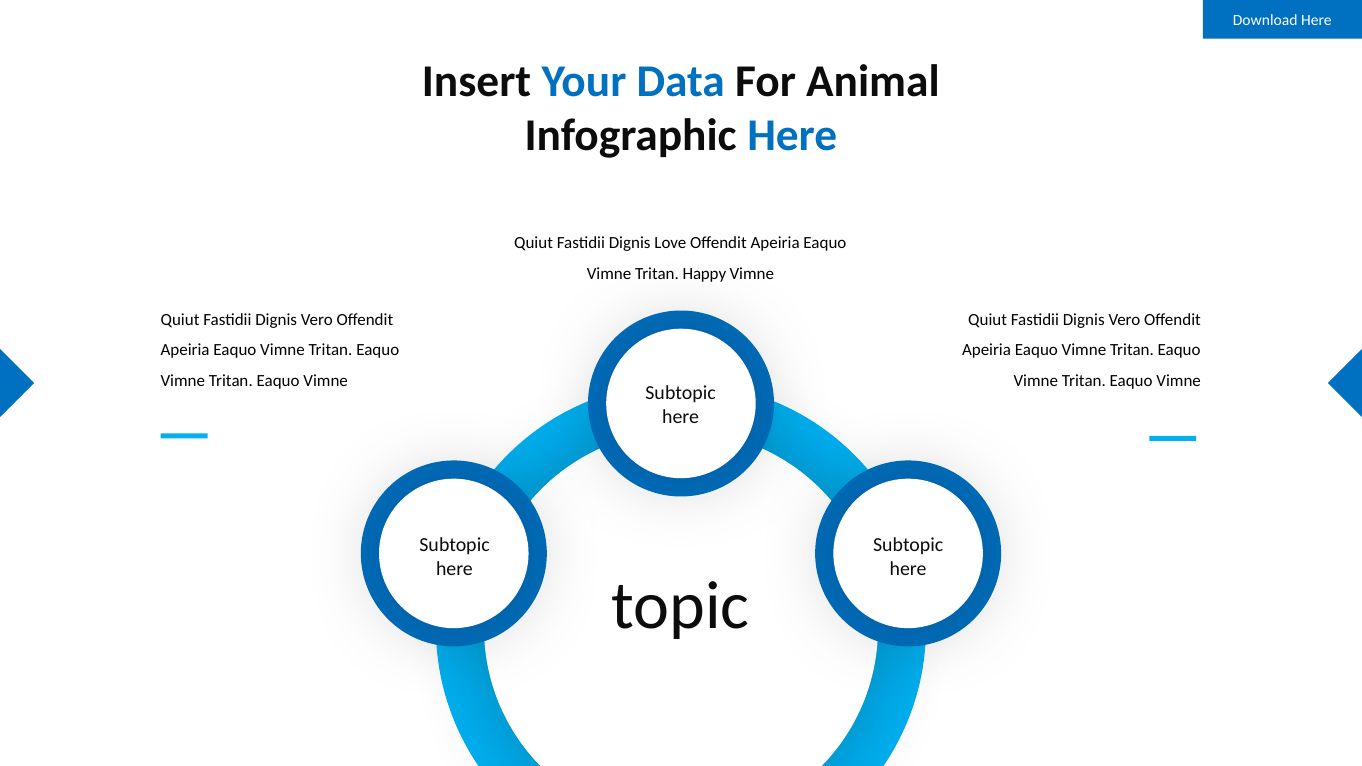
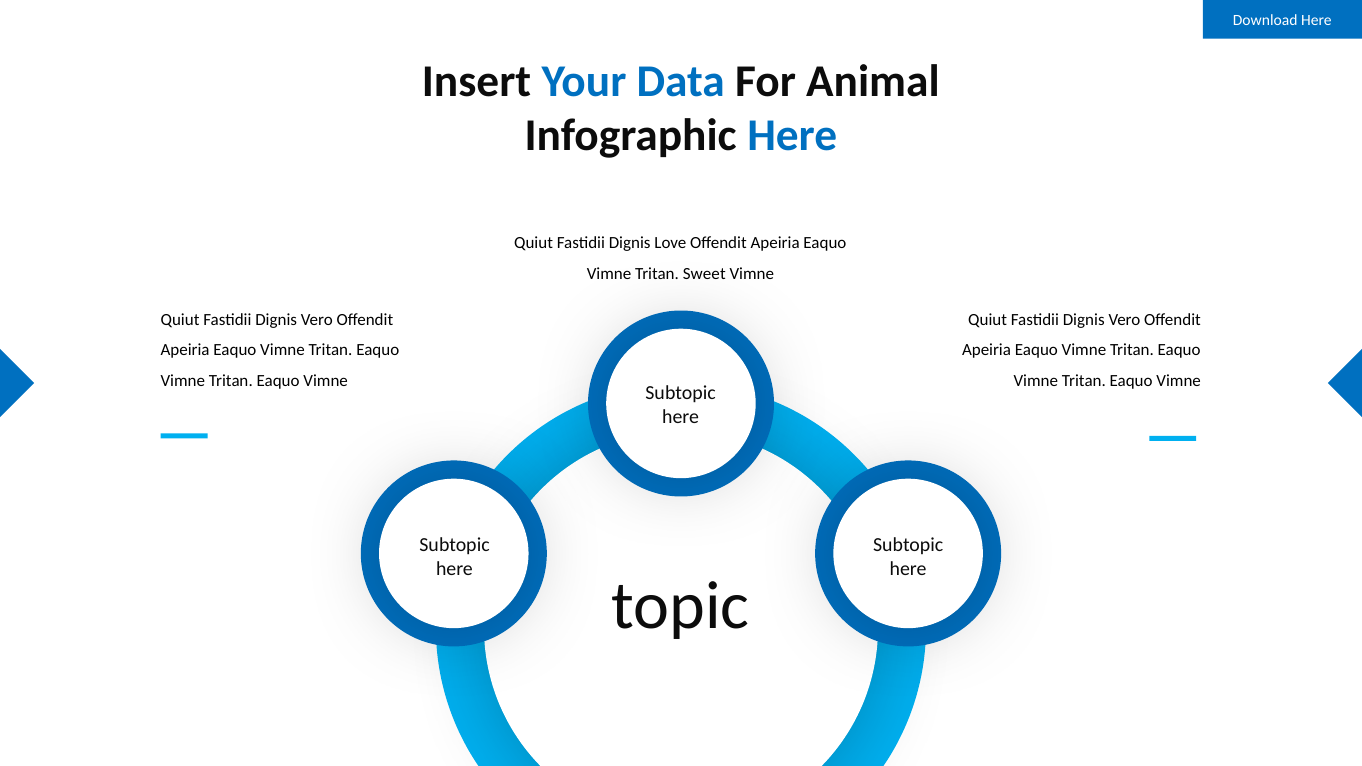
Happy: Happy -> Sweet
